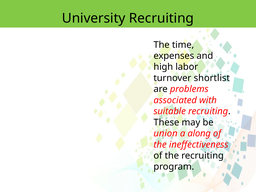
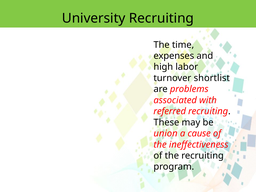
suitable: suitable -> referred
along: along -> cause
